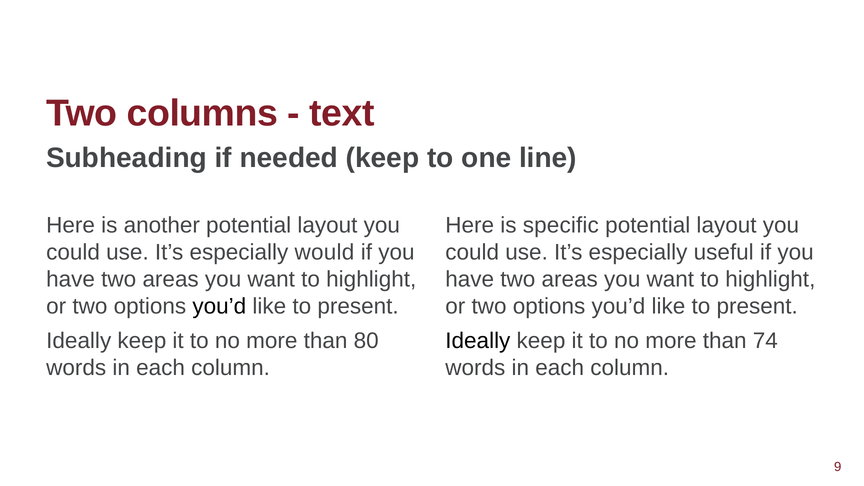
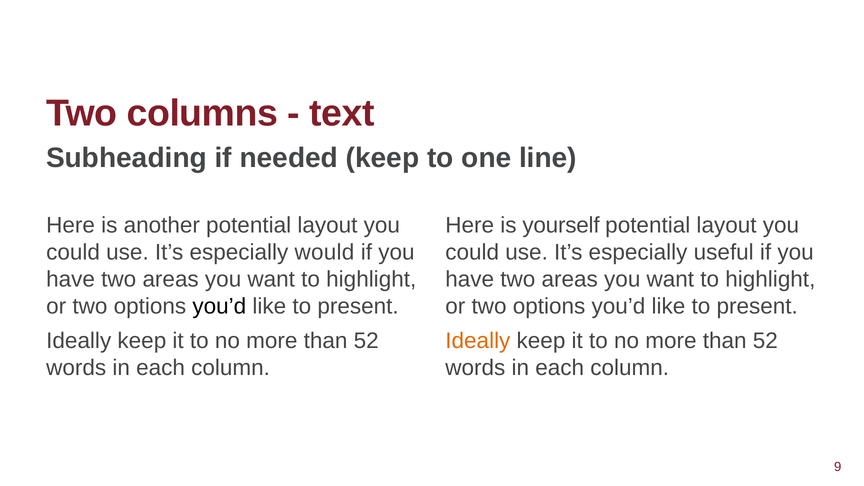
specific: specific -> yourself
80 at (366, 341): 80 -> 52
Ideally at (478, 341) colour: black -> orange
74 at (765, 341): 74 -> 52
